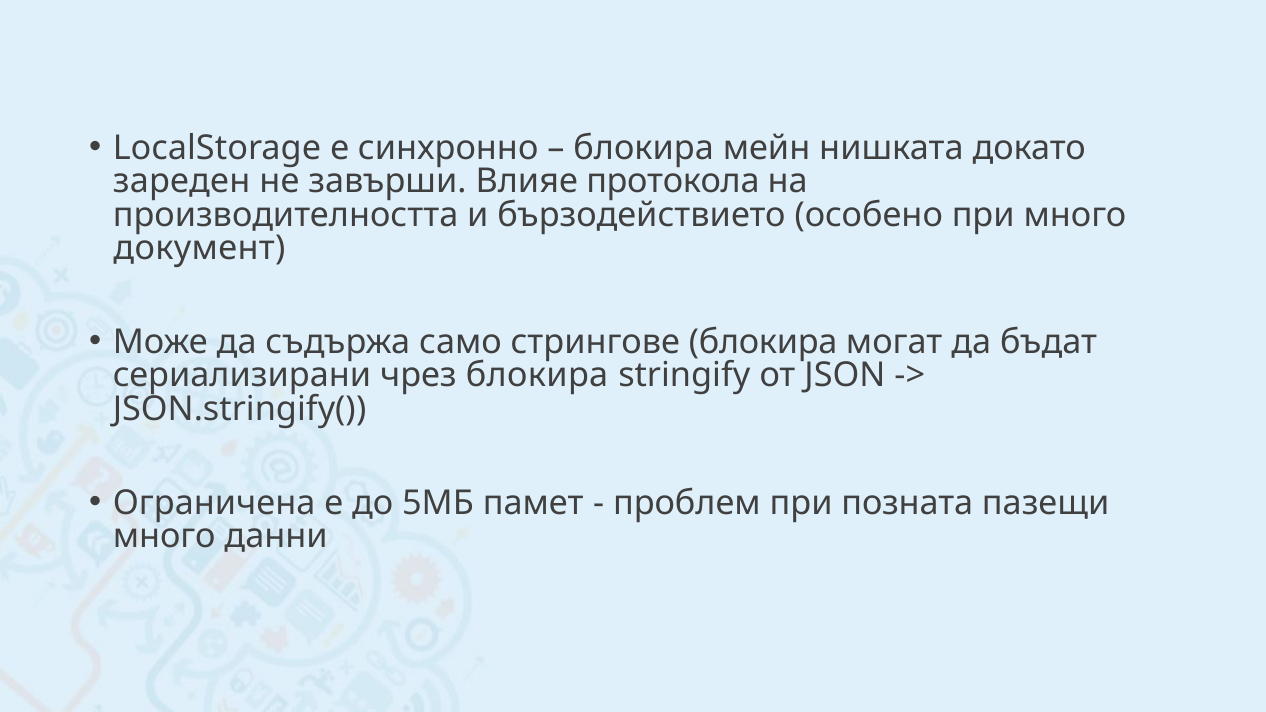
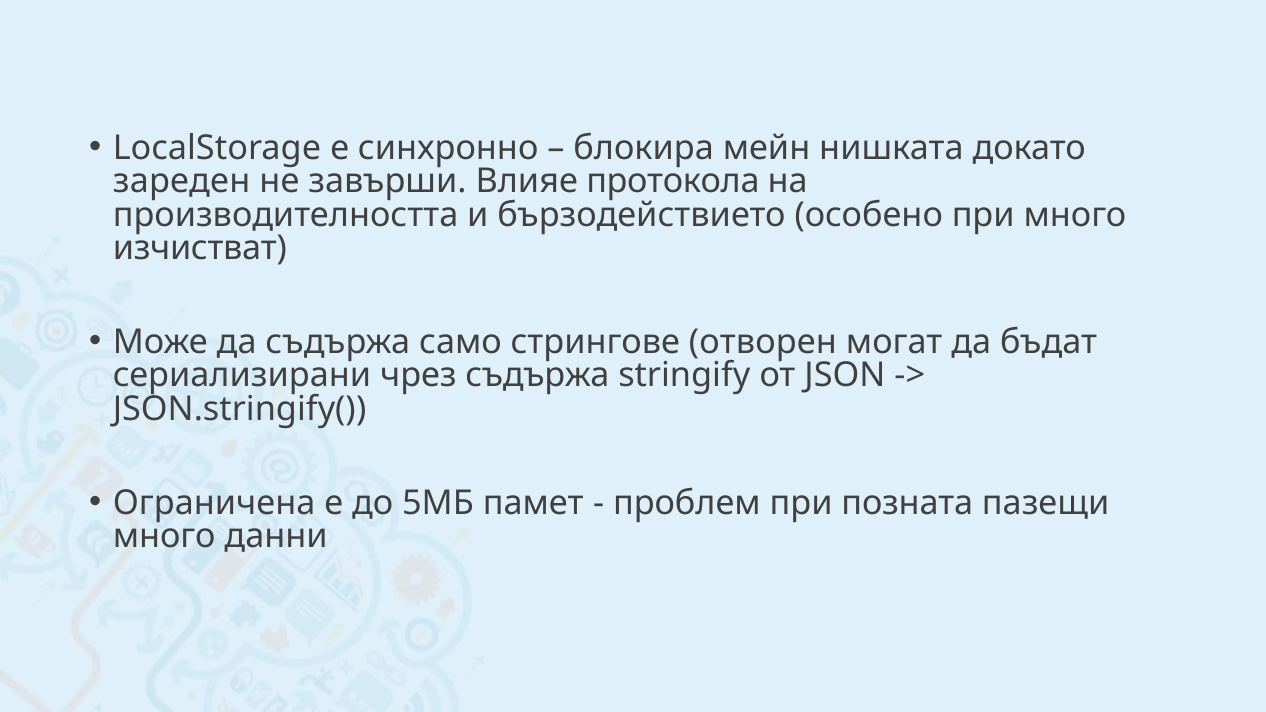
документ: документ -> изчистват
стрингове блокира: блокира -> отворен
чрез блокира: блокира -> съдържа
